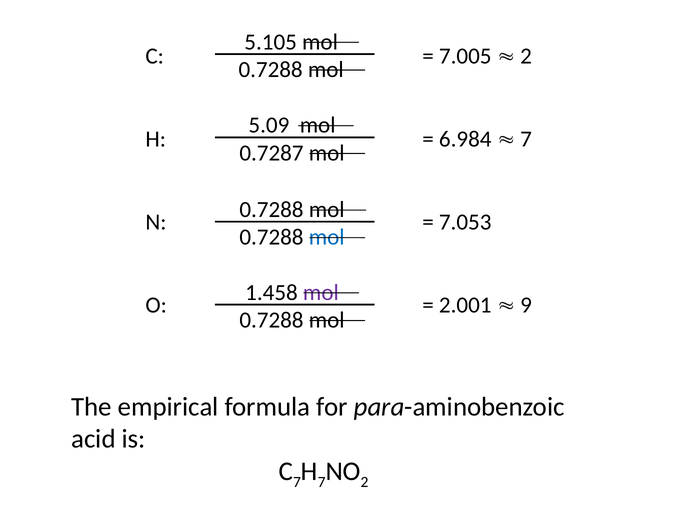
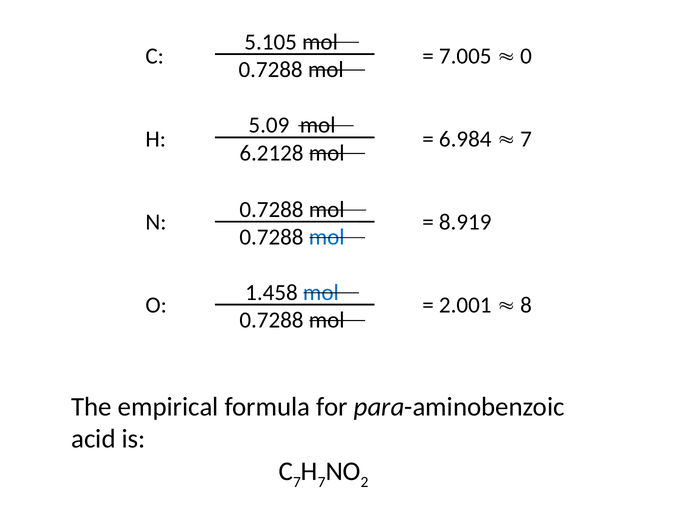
2 at (526, 56): 2 -> 0
0.7287: 0.7287 -> 6.2128
7.053: 7.053 -> 8.919
mol at (321, 292) colour: purple -> blue
9: 9 -> 8
